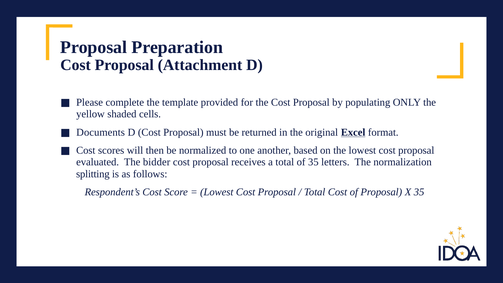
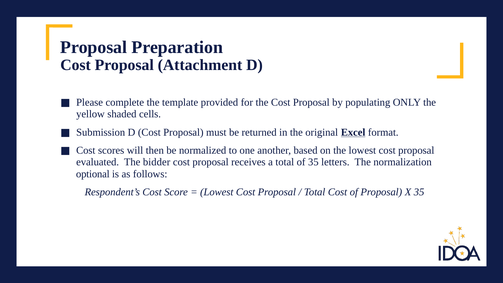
Documents: Documents -> Submission
splitting: splitting -> optional
